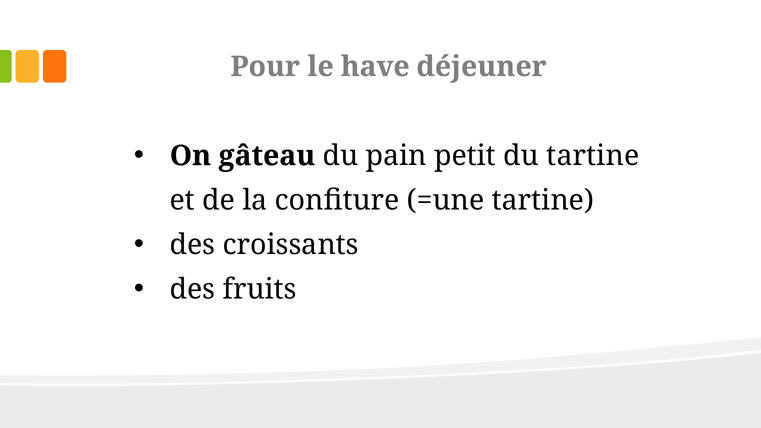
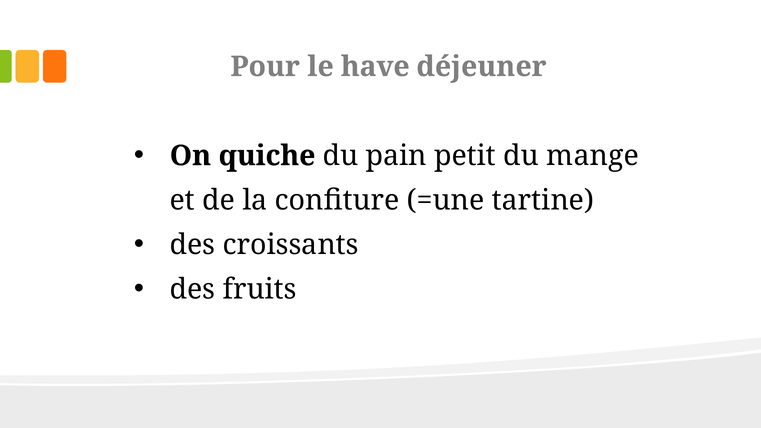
gâteau: gâteau -> quiche
du tartine: tartine -> mange
